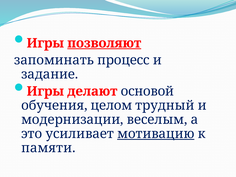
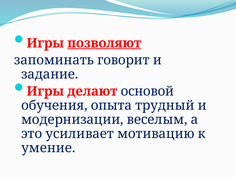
процесс: процесс -> говорит
целом: целом -> опыта
мотивацию underline: present -> none
памяти: памяти -> умение
